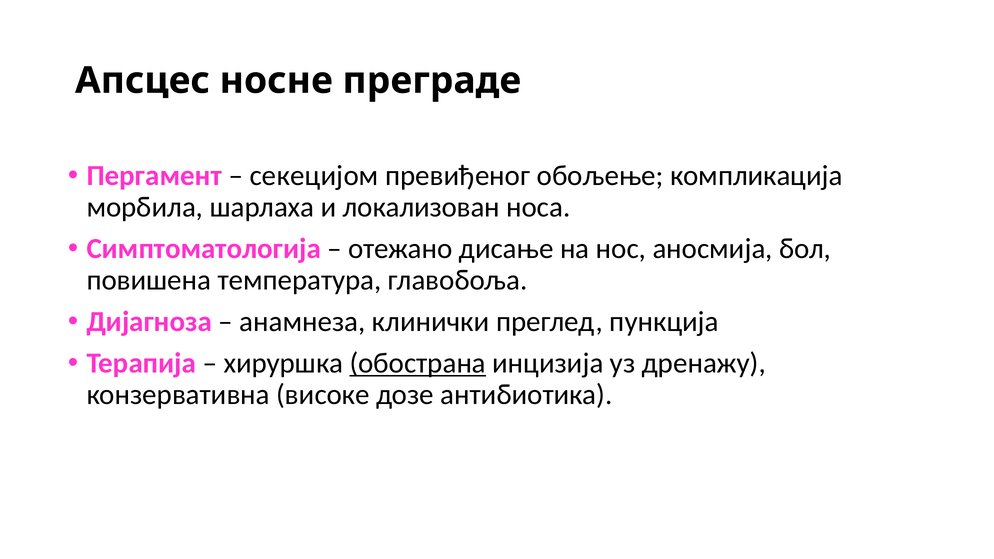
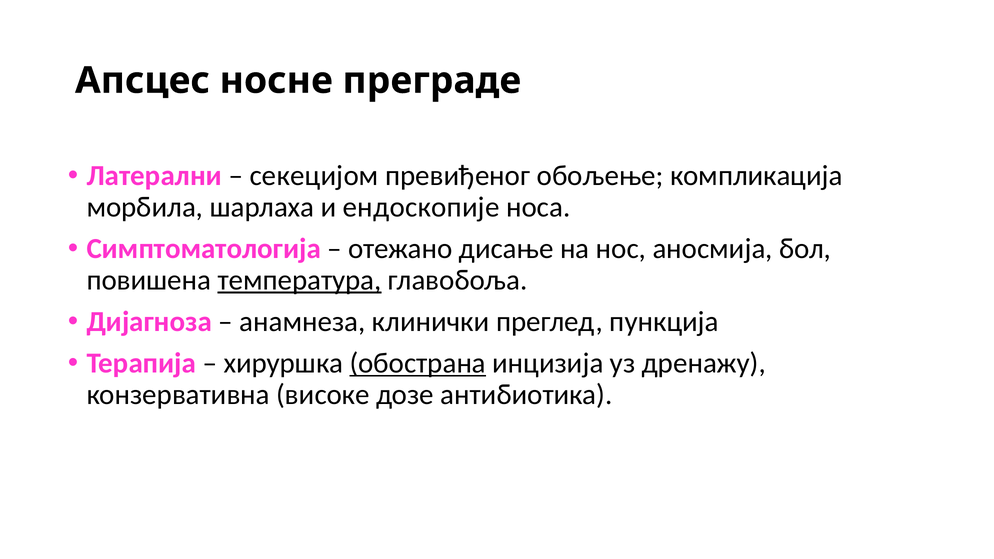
Пергамент: Пергамент -> Латерални
локализован: локализован -> ендоскопије
температура underline: none -> present
